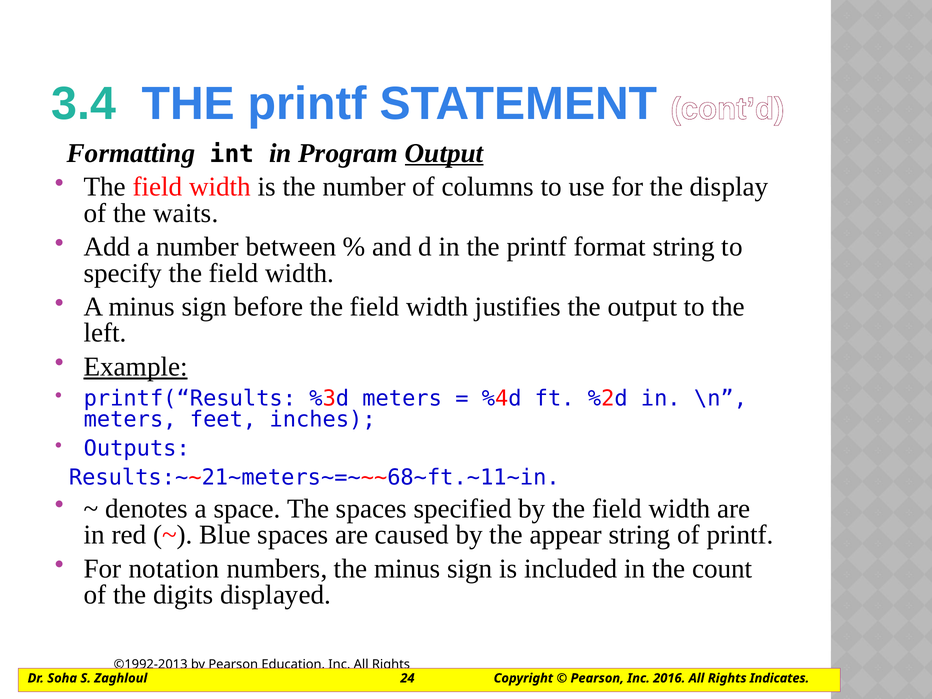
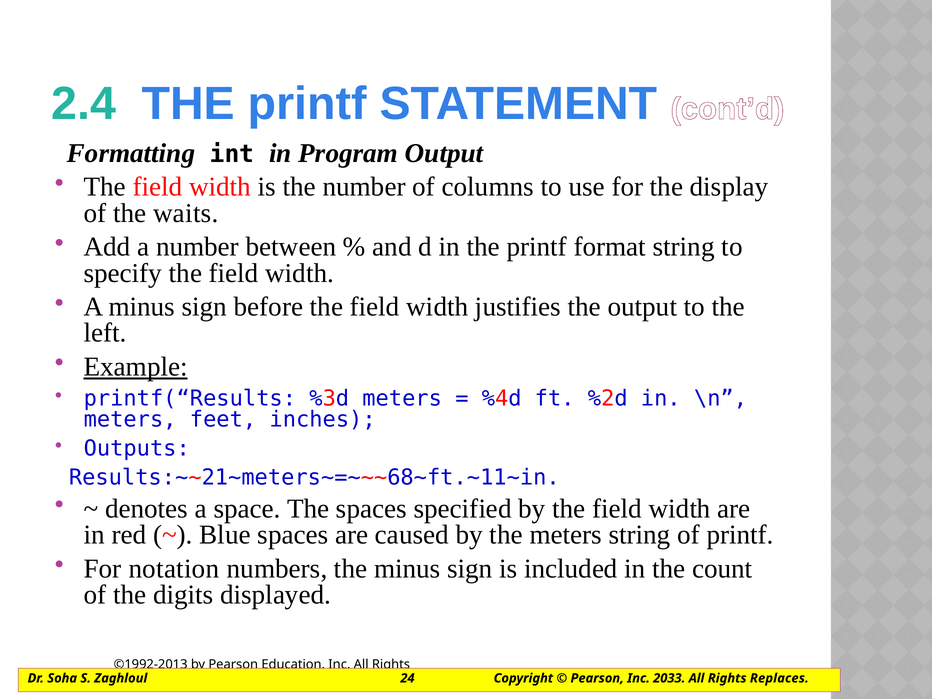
3.4: 3.4 -> 2.4
Output at (444, 153) underline: present -> none
the appear: appear -> meters
2016: 2016 -> 2033
Indicates: Indicates -> Replaces
